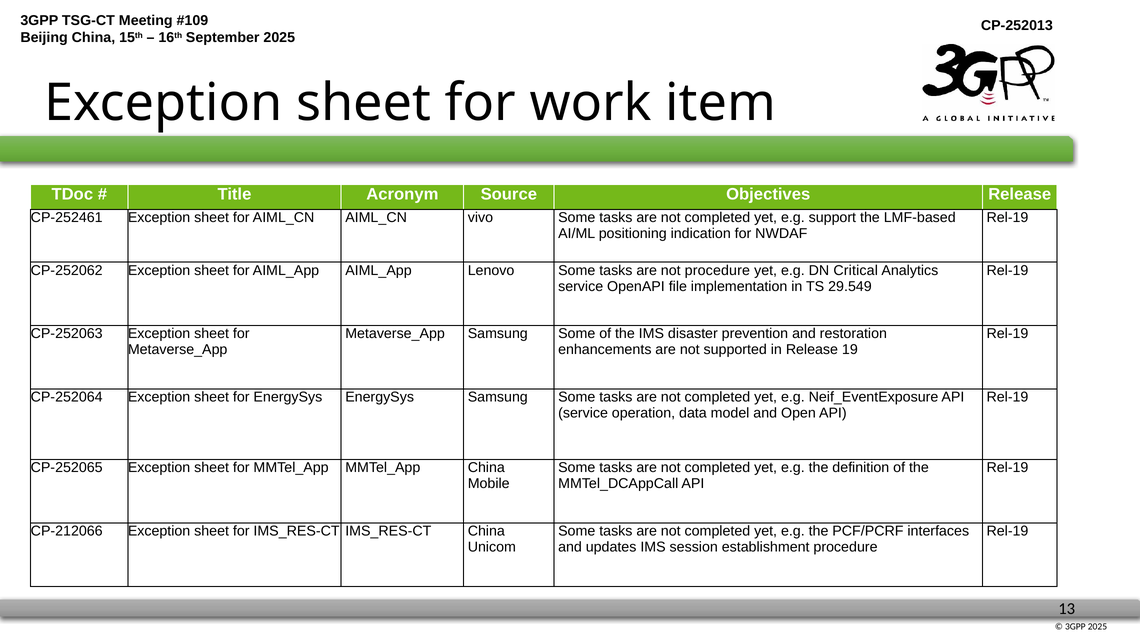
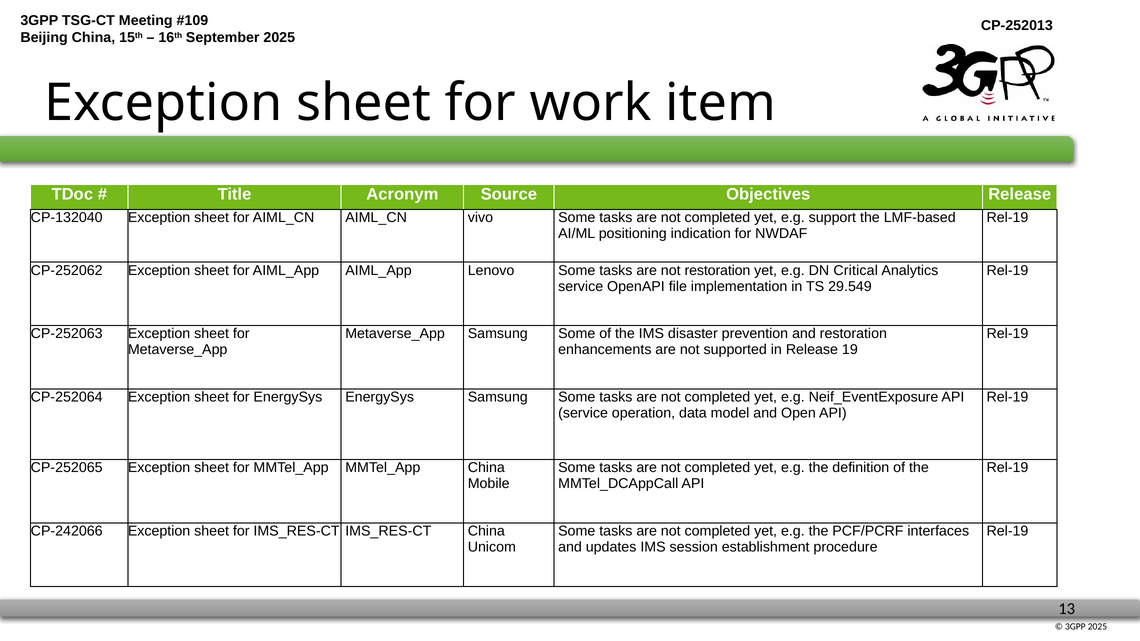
CP-252461: CP-252461 -> CP-132040
not procedure: procedure -> restoration
CP-212066: CP-212066 -> CP-242066
